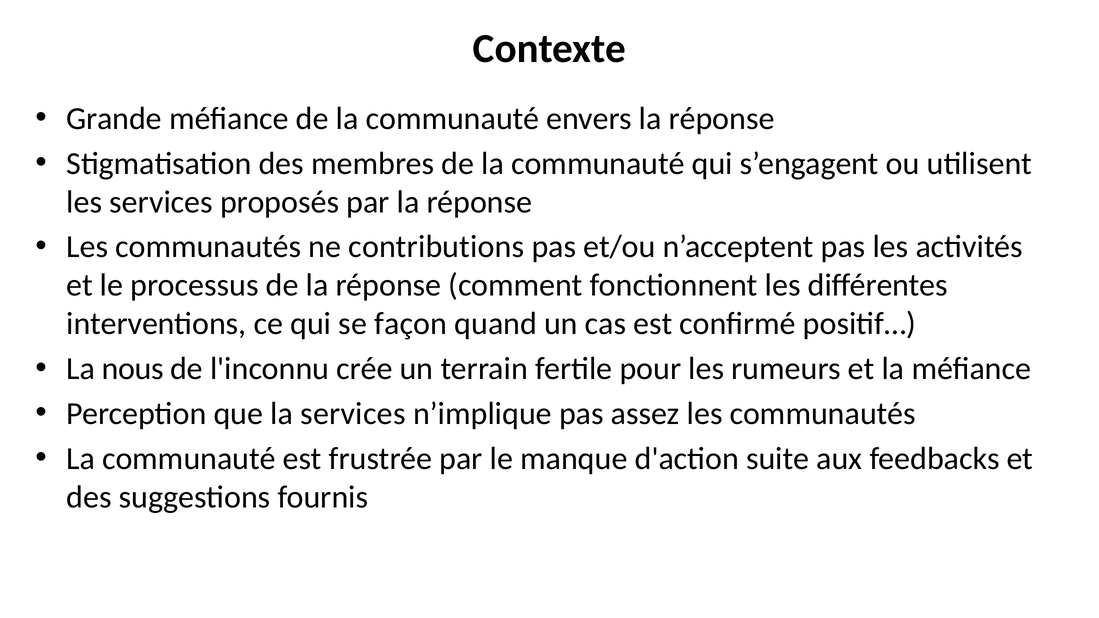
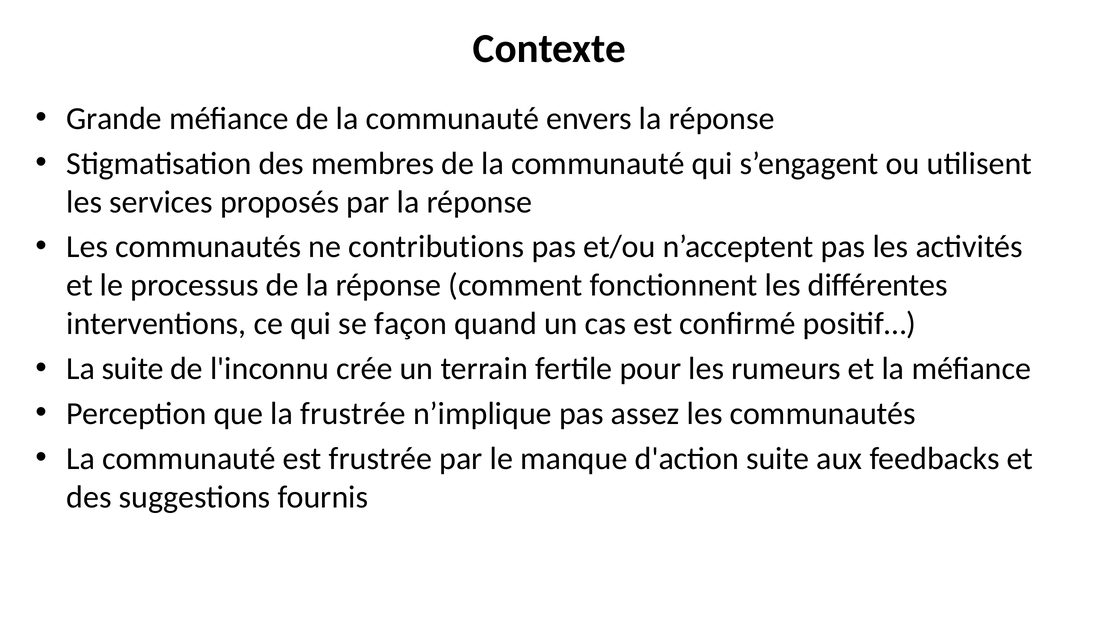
La nous: nous -> suite
la services: services -> frustrée
